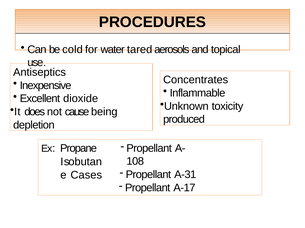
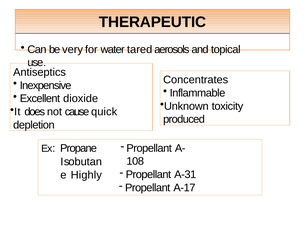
PROCEDURES: PROCEDURES -> THERAPEUTIC
cold: cold -> very
being: being -> quick
Cases: Cases -> Highly
